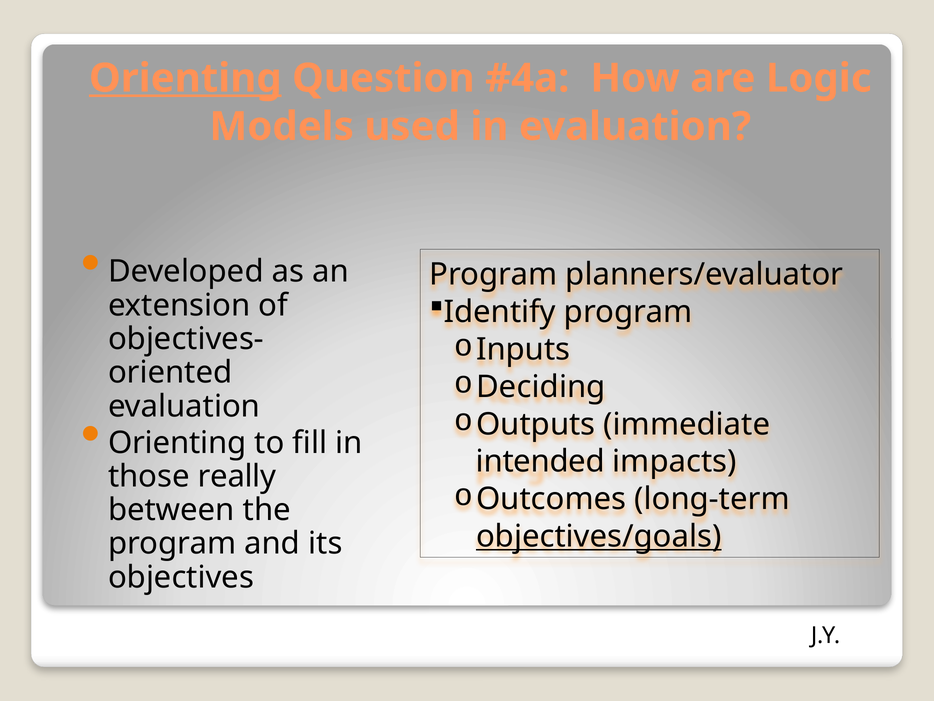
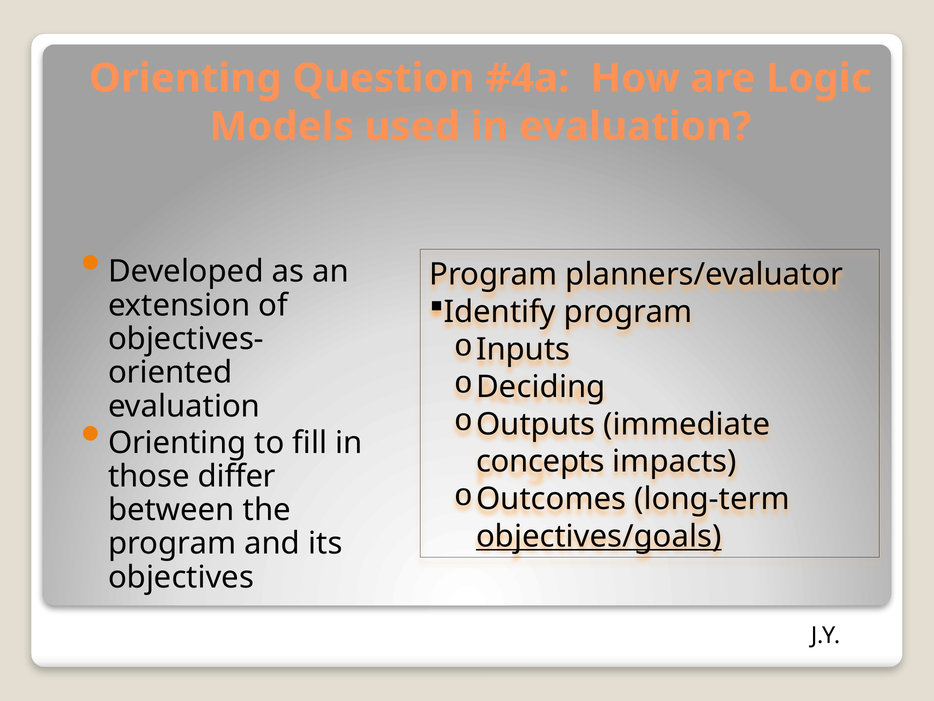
Orienting at (185, 78) underline: present -> none
intended: intended -> concepts
really: really -> differ
